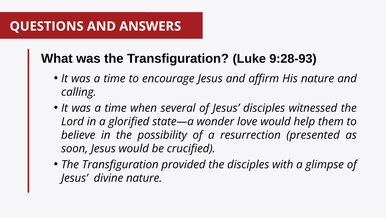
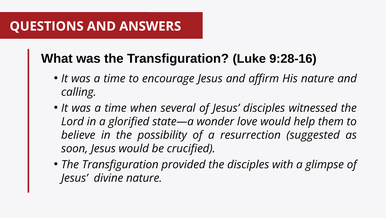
9:28-93: 9:28-93 -> 9:28-16
presented: presented -> suggested
